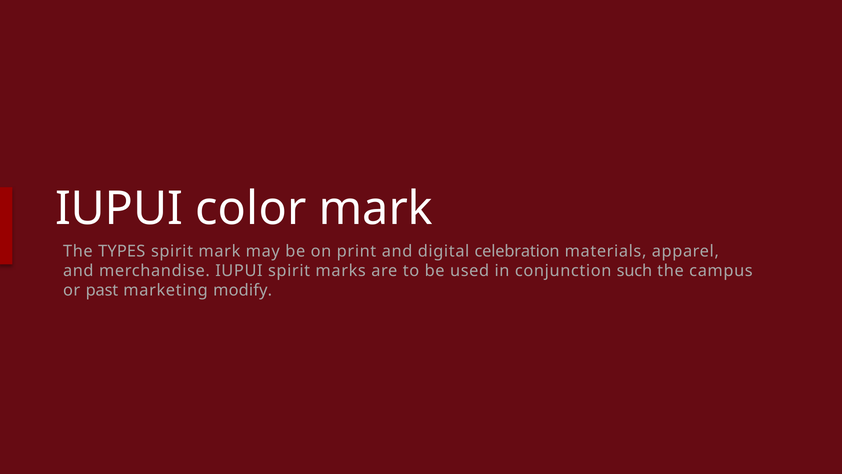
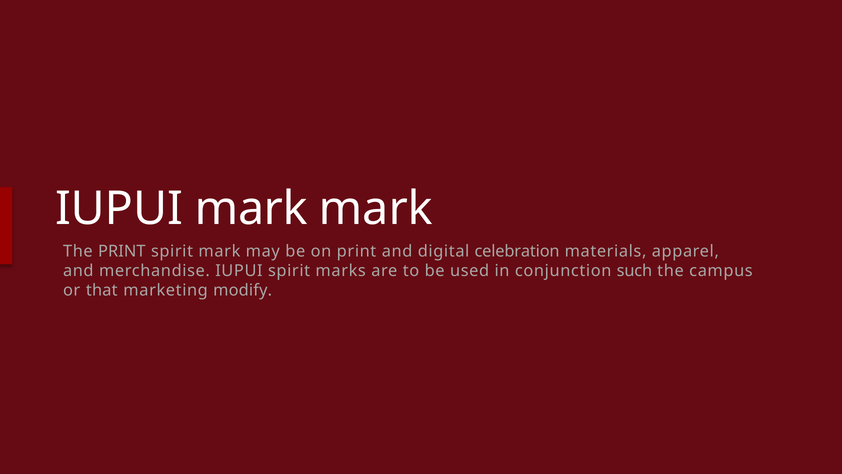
IUPUI color: color -> mark
The TYPES: TYPES -> PRINT
past: past -> that
